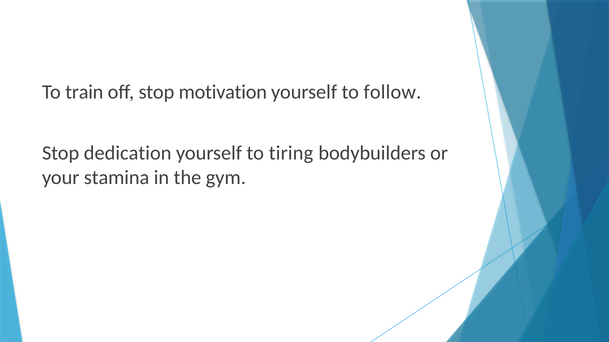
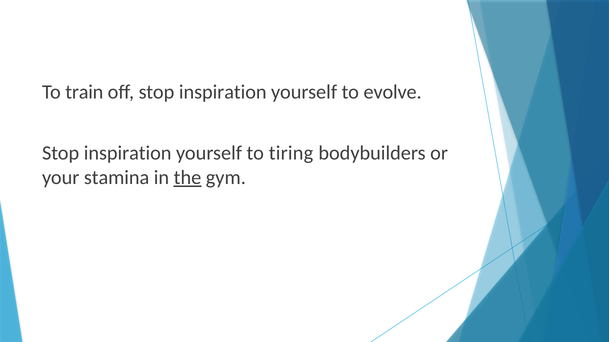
off stop motivation: motivation -> inspiration
follow: follow -> evolve
dedication at (128, 153): dedication -> inspiration
the underline: none -> present
